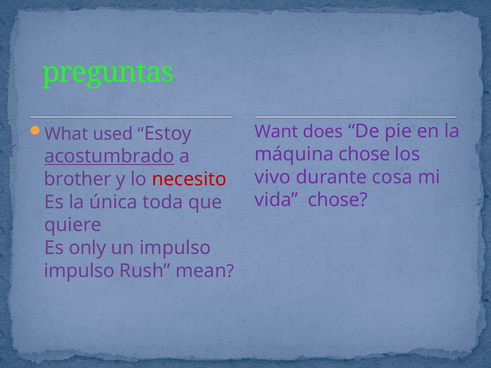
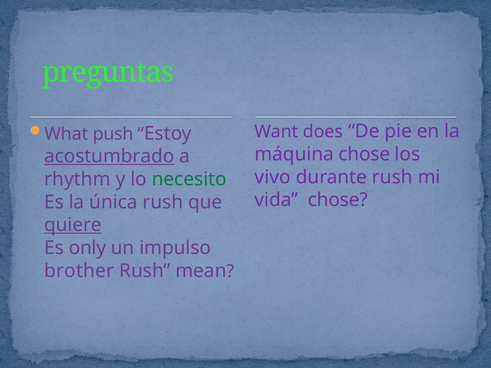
used: used -> push
durante cosa: cosa -> rush
brother: brother -> rhythm
necesito colour: red -> green
única toda: toda -> rush
quiere underline: none -> present
impulso at (79, 271): impulso -> brother
